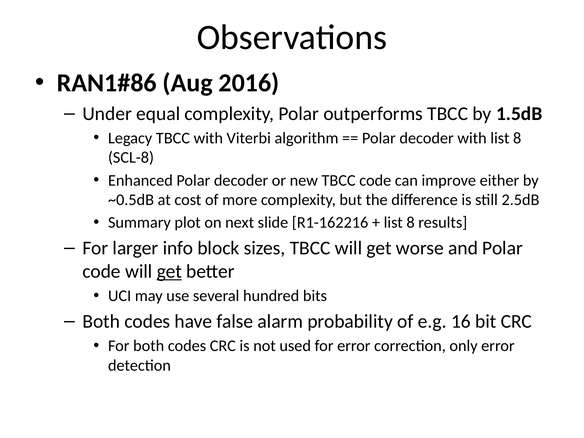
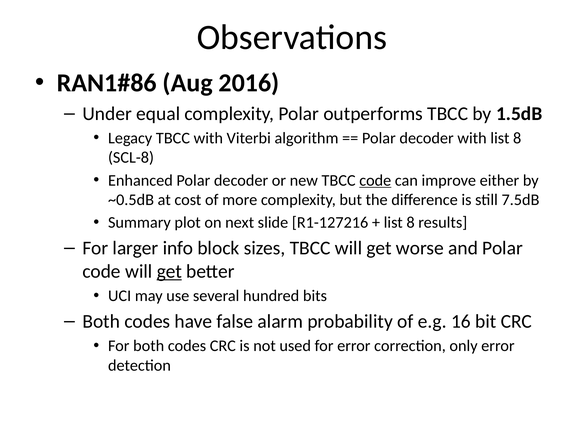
code at (375, 180) underline: none -> present
2.5dB: 2.5dB -> 7.5dB
R1-162216: R1-162216 -> R1-127216
